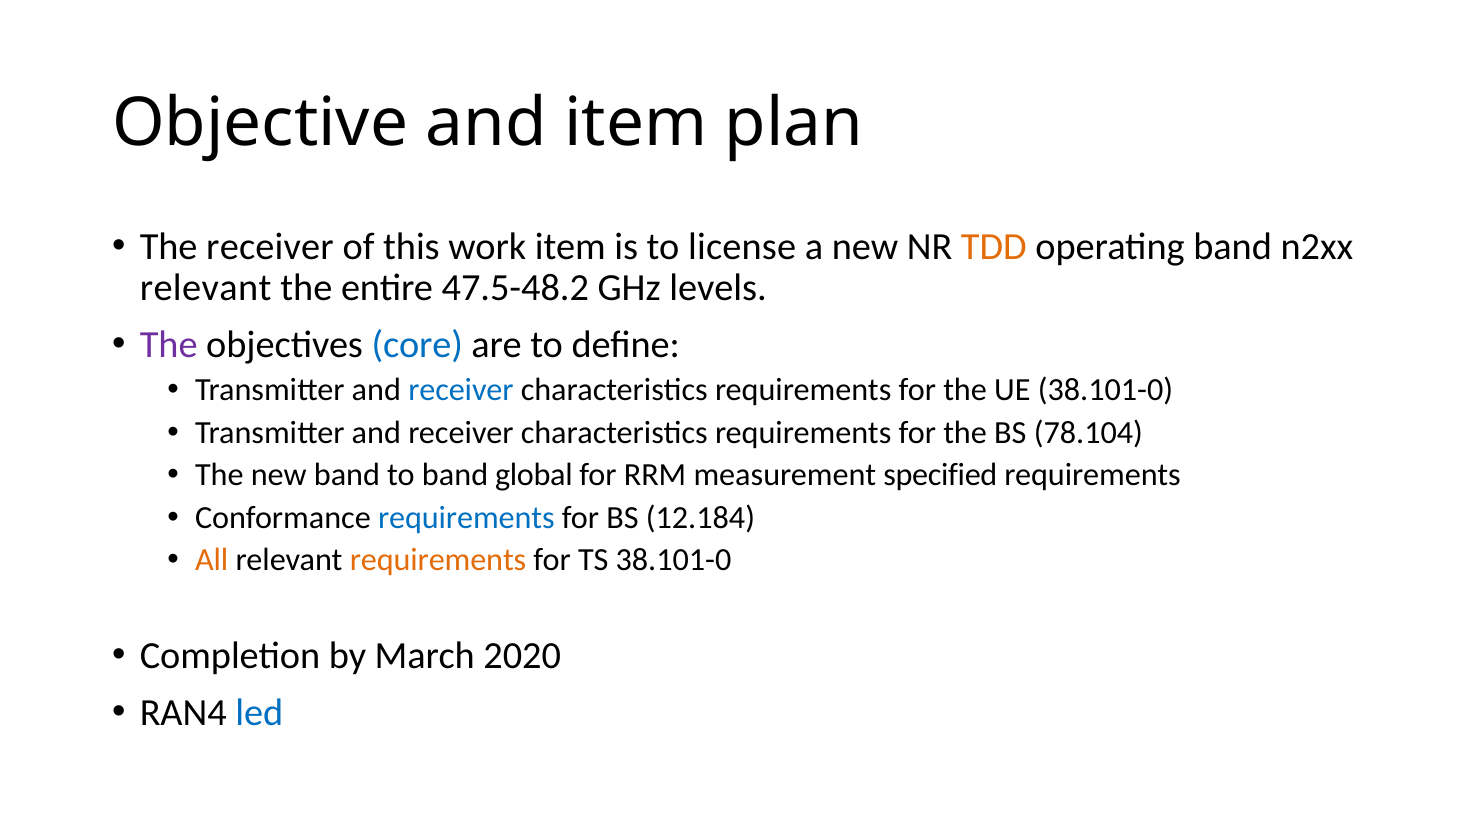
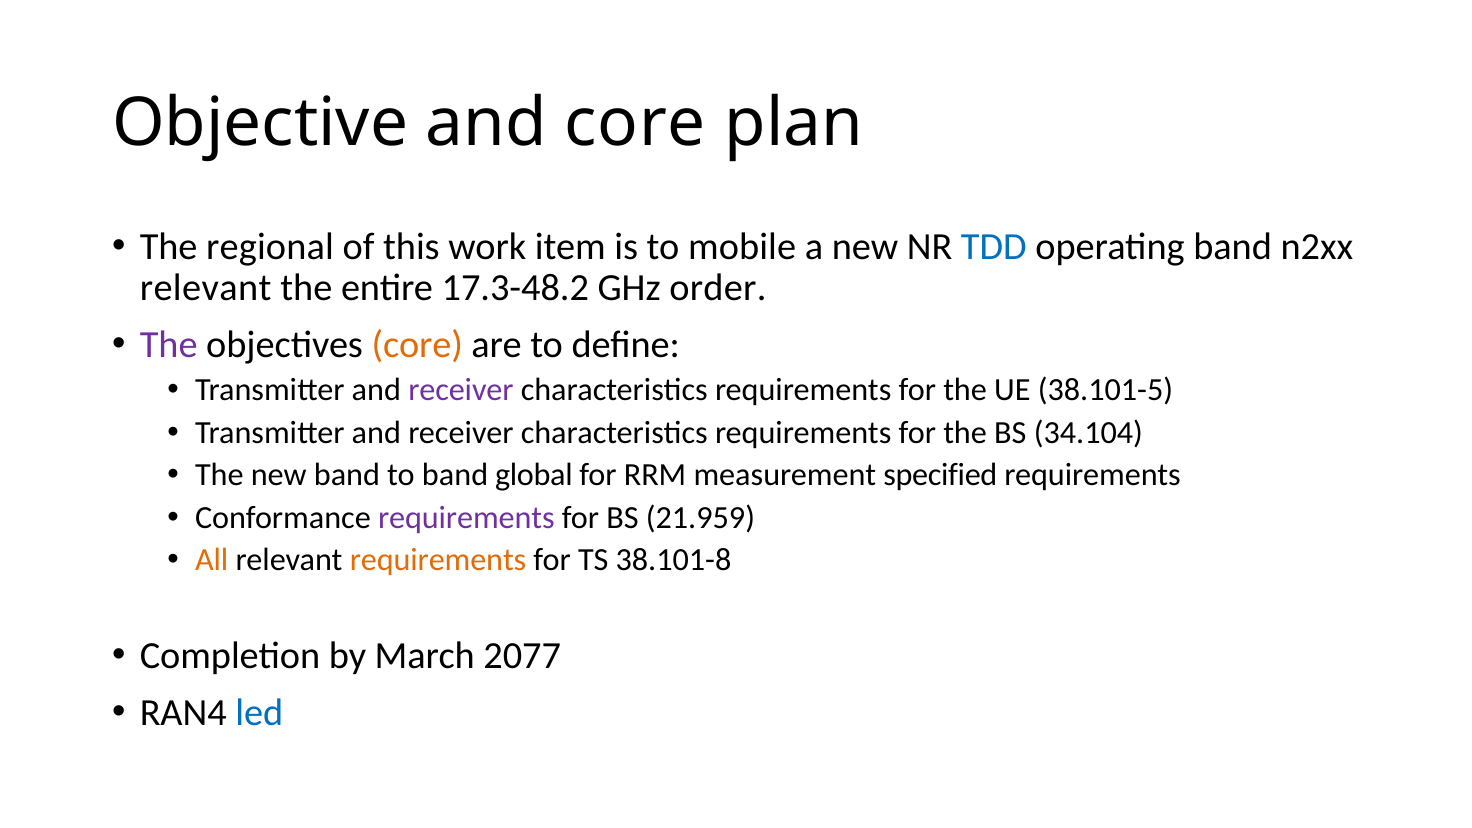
and item: item -> core
The receiver: receiver -> regional
license: license -> mobile
TDD colour: orange -> blue
47.5-48.2: 47.5-48.2 -> 17.3-48.2
levels: levels -> order
core at (417, 344) colour: blue -> orange
receiver at (461, 390) colour: blue -> purple
UE 38.101-0: 38.101-0 -> 38.101-5
78.104: 78.104 -> 34.104
requirements at (466, 518) colour: blue -> purple
12.184: 12.184 -> 21.959
TS 38.101-0: 38.101-0 -> 38.101-8
2020: 2020 -> 2077
